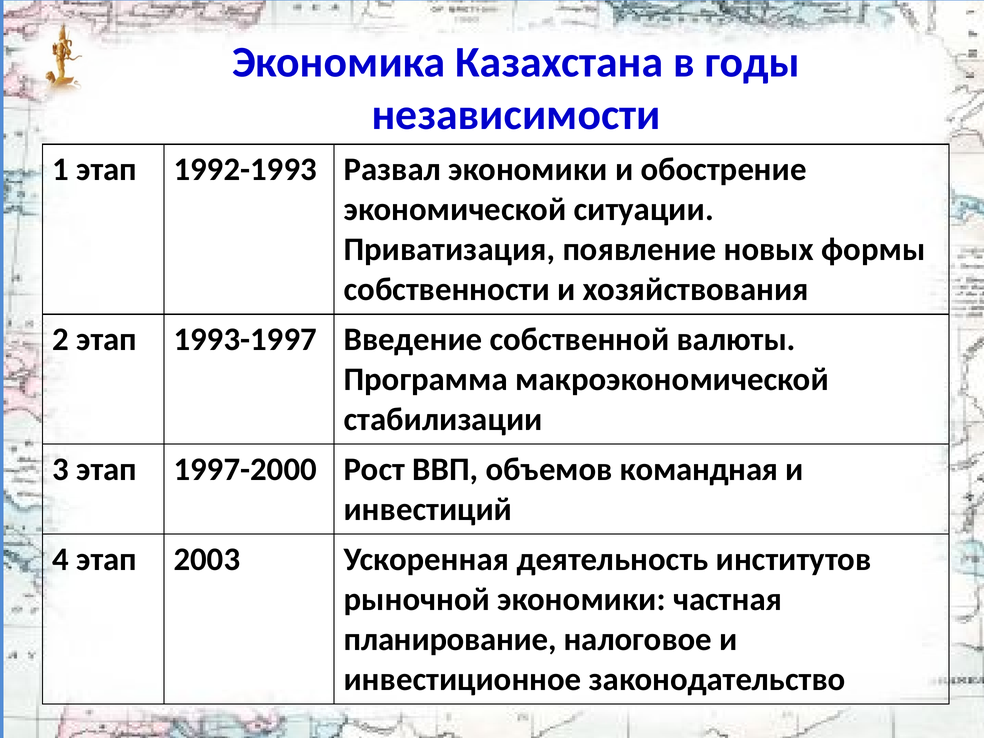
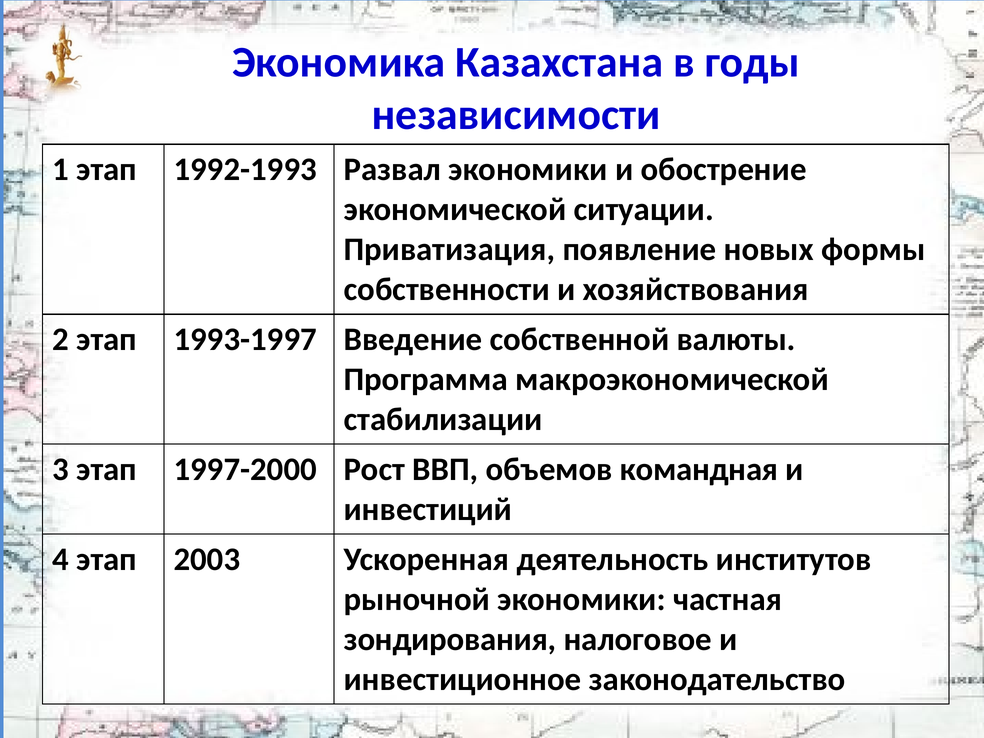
планирование: планирование -> зондирования
